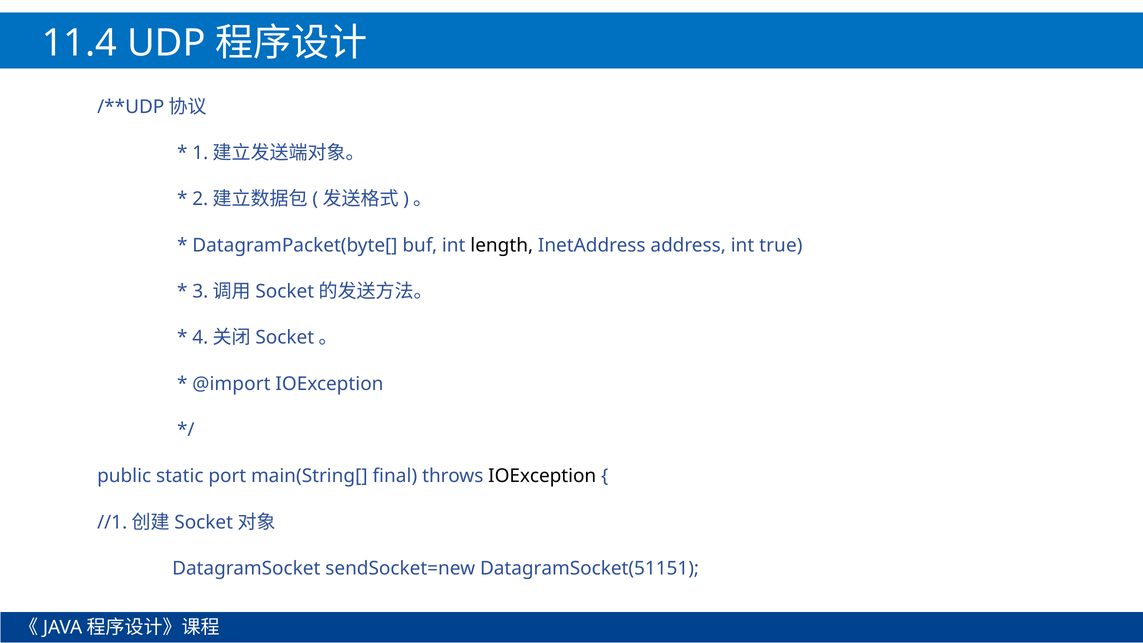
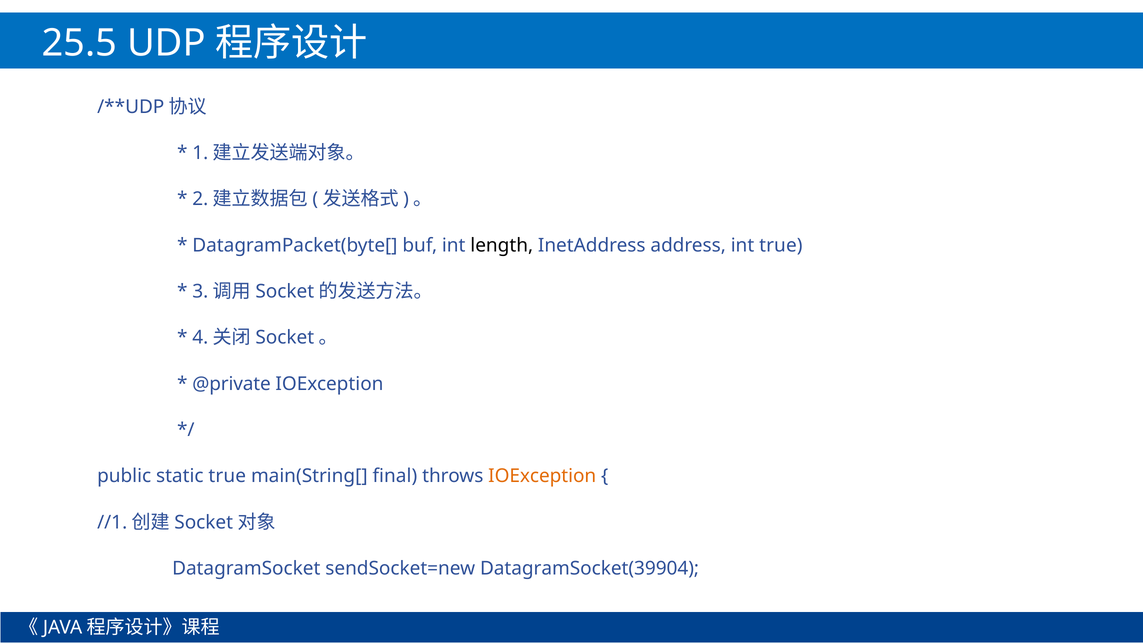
11.4: 11.4 -> 25.5
@import: @import -> @private
static port: port -> true
IOException at (542, 476) colour: black -> orange
DatagramSocket(51151: DatagramSocket(51151 -> DatagramSocket(39904
